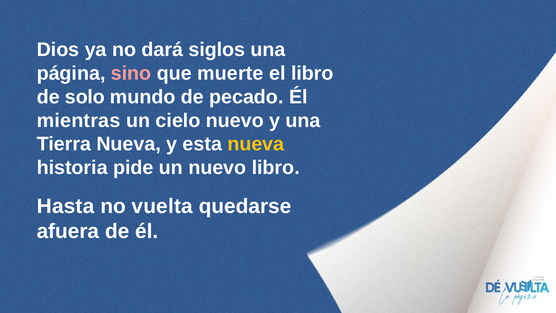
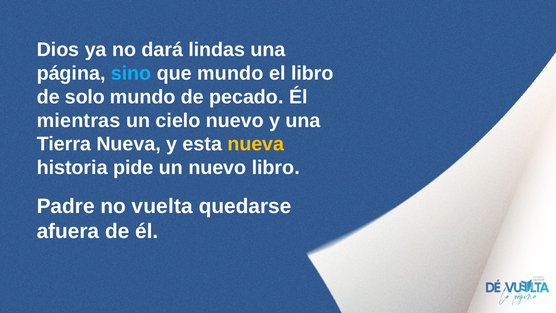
siglos: siglos -> lindas
sino colour: pink -> light blue
que muerte: muerte -> mundo
Hasta: Hasta -> Padre
